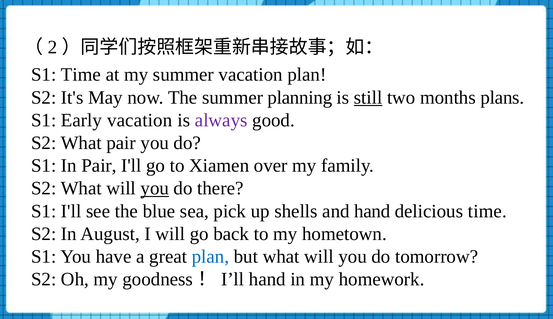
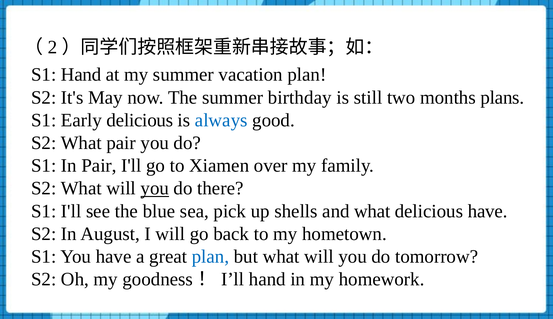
S1 Time: Time -> Hand
planning: planning -> birthday
still underline: present -> none
Early vacation: vacation -> delicious
always colour: purple -> blue
and hand: hand -> what
delicious time: time -> have
